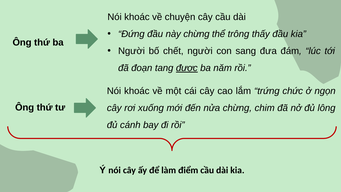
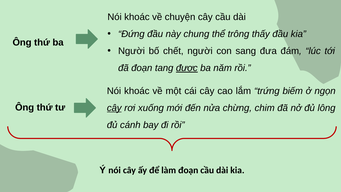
này chừng: chừng -> chung
chức: chức -> biếm
cây at (114, 108) underline: none -> present
làm điểm: điểm -> đoạn
